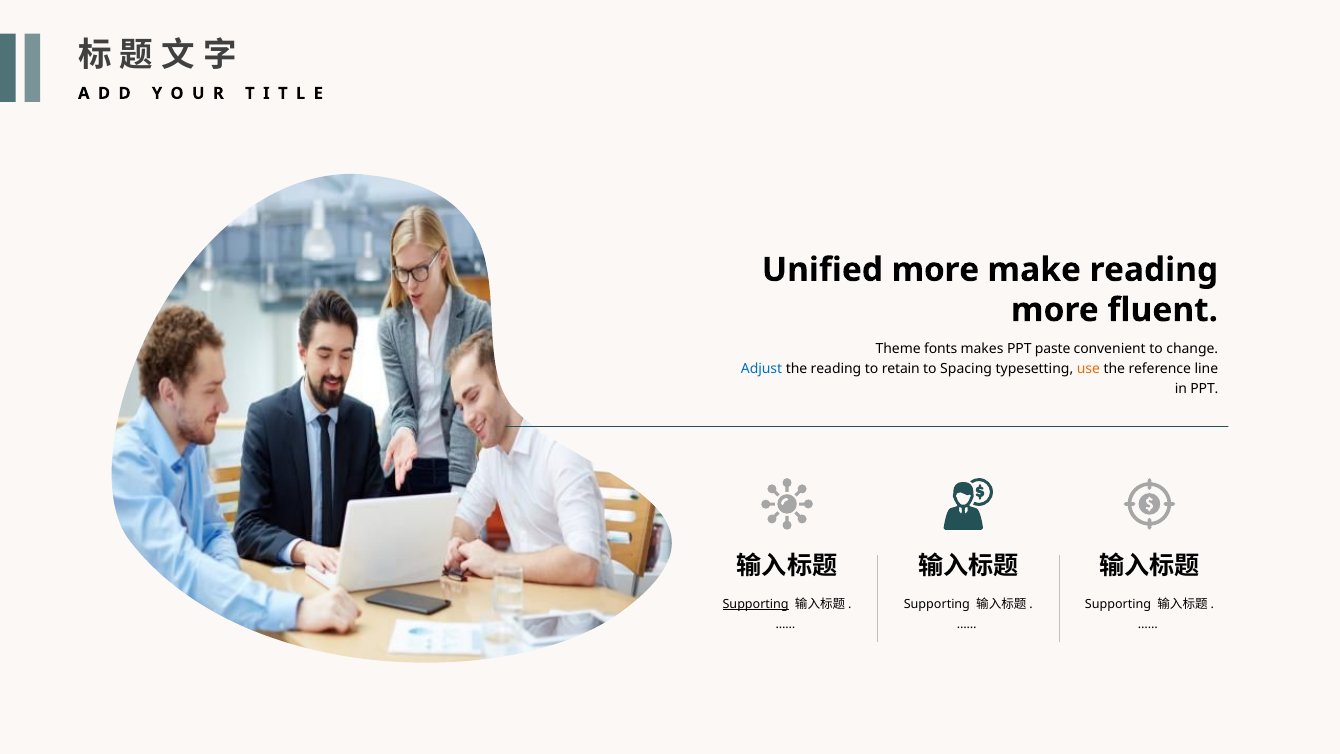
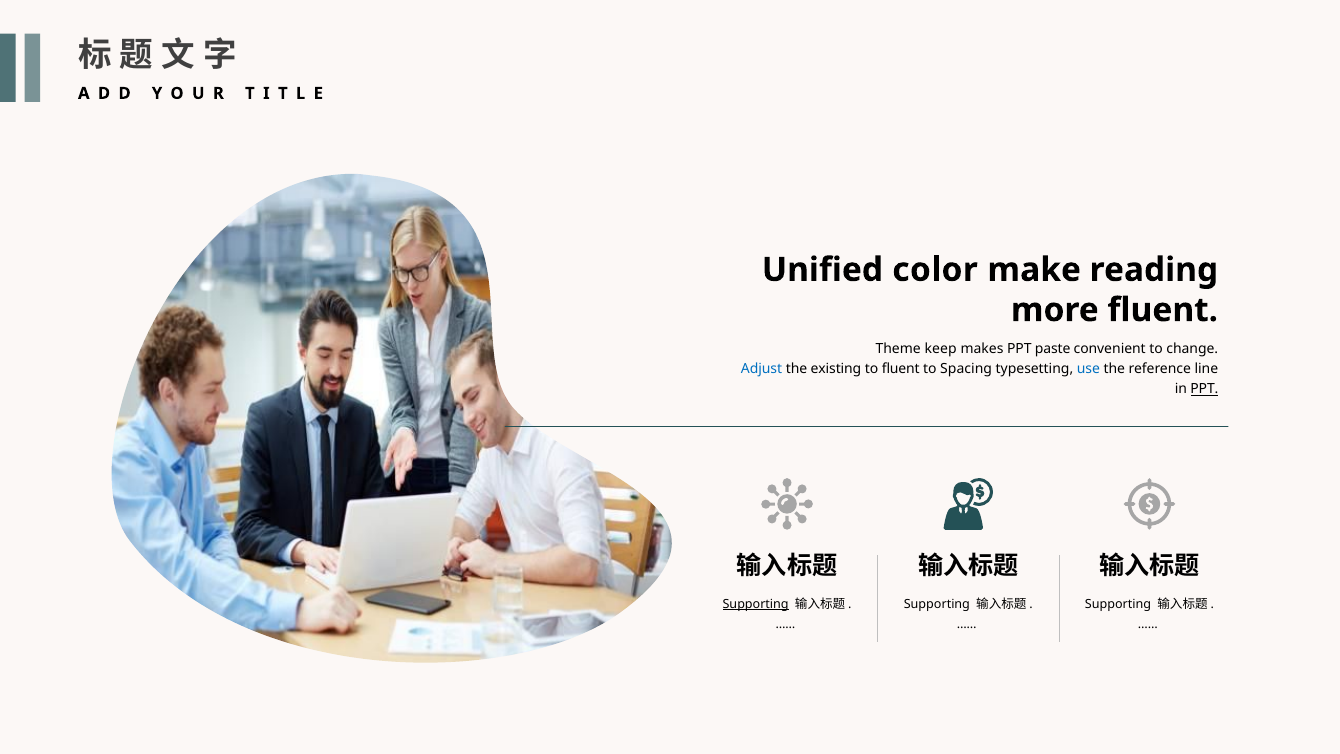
Unified more: more -> color
fonts: fonts -> keep
the reading: reading -> existing
to retain: retain -> fluent
use colour: orange -> blue
PPT at (1204, 389) underline: none -> present
